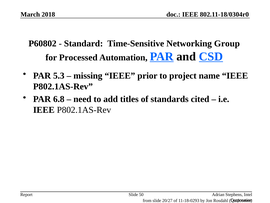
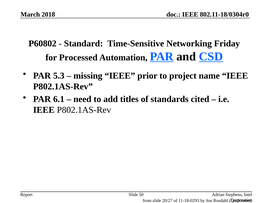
Group: Group -> Friday
6.8: 6.8 -> 6.1
